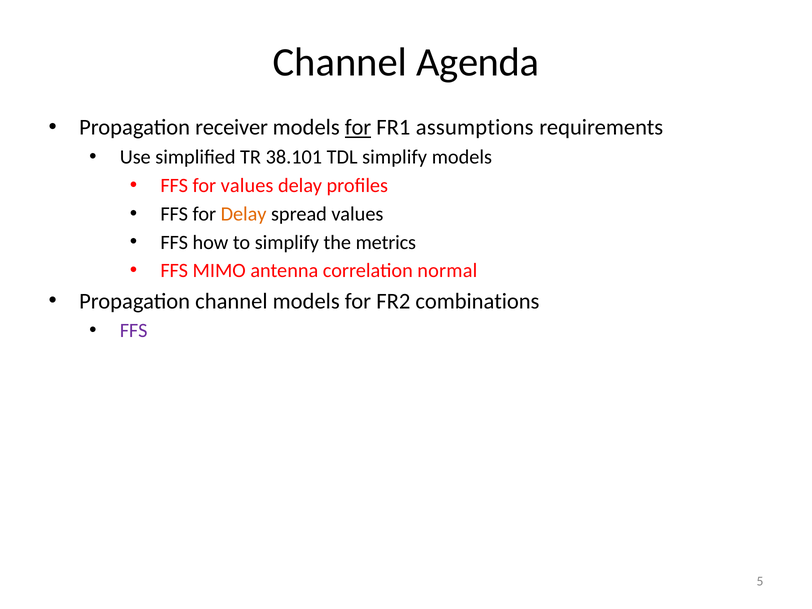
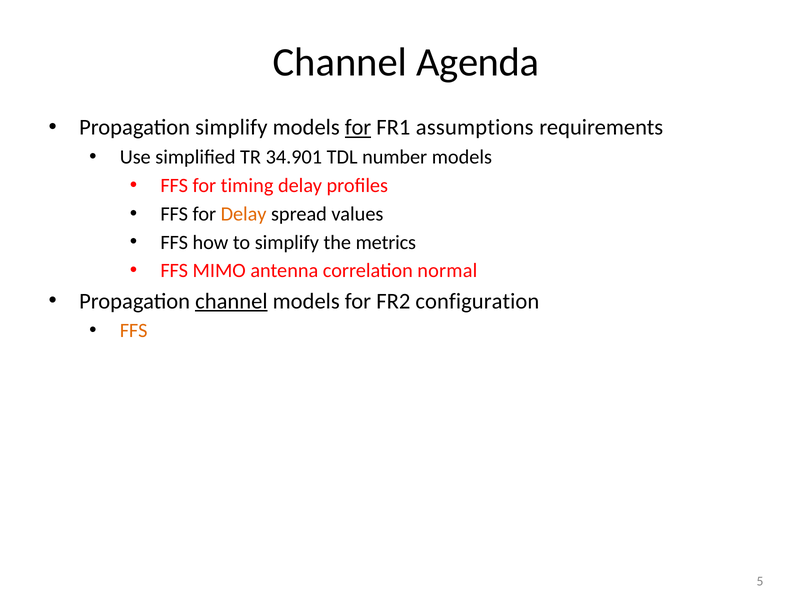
Propagation receiver: receiver -> simplify
38.101: 38.101 -> 34.901
TDL simplify: simplify -> number
for values: values -> timing
channel at (231, 301) underline: none -> present
combinations: combinations -> configuration
FFS at (134, 331) colour: purple -> orange
